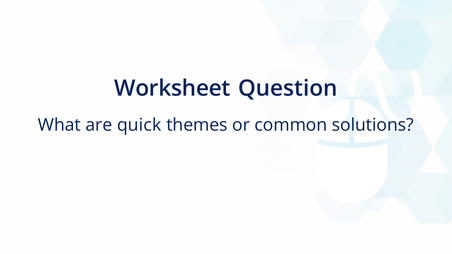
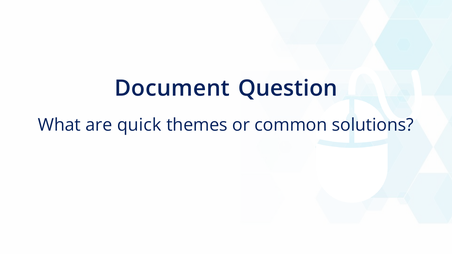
Worksheet: Worksheet -> Document
